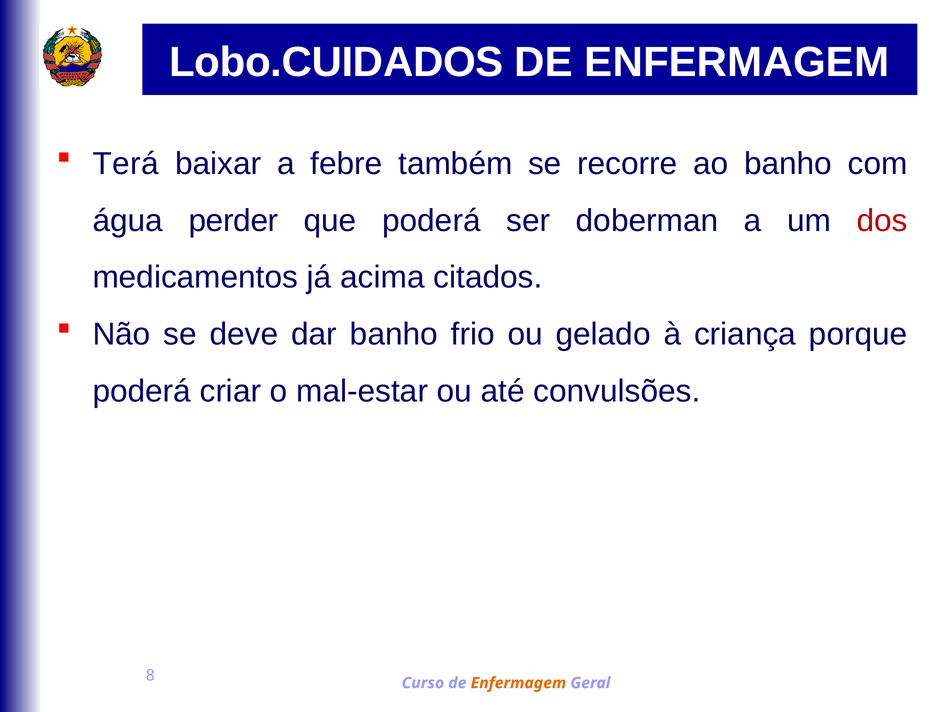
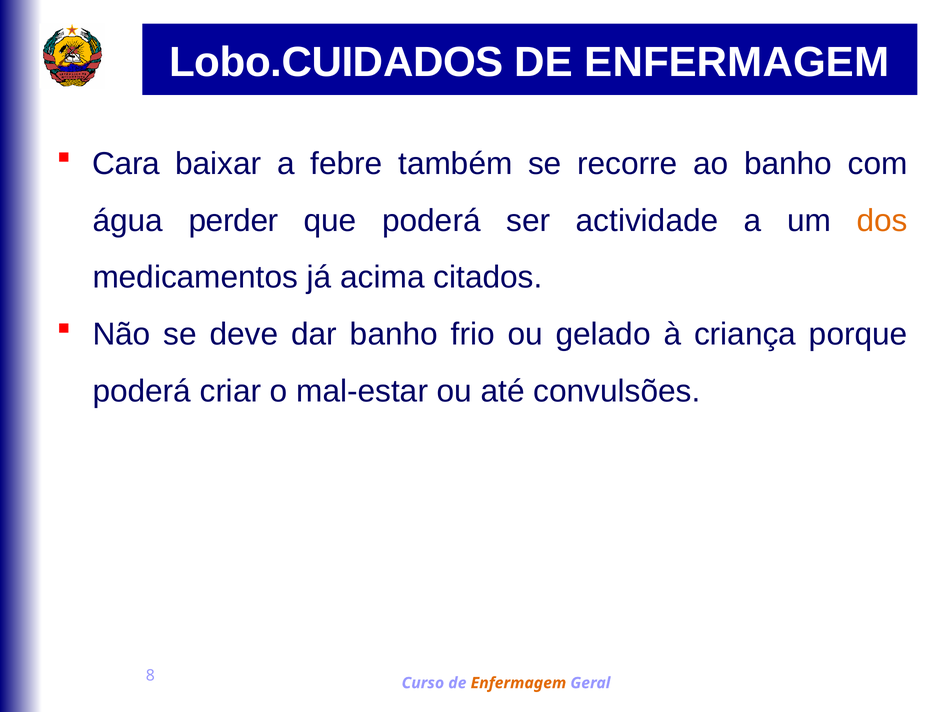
Terá: Terá -> Cara
doberman: doberman -> actividade
dos colour: red -> orange
